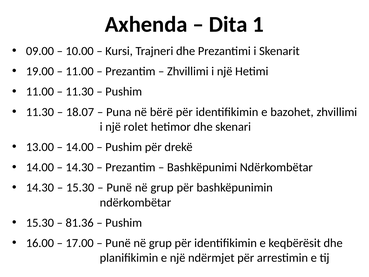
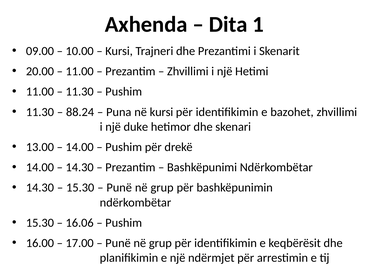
19.00: 19.00 -> 20.00
18.07: 18.07 -> 88.24
në bërë: bërë -> kursi
rolet: rolet -> duke
81.36: 81.36 -> 16.06
